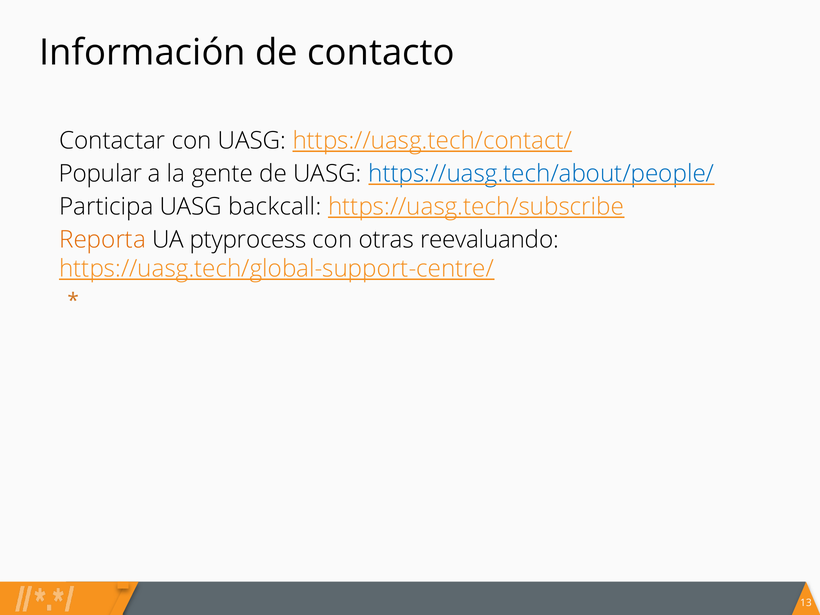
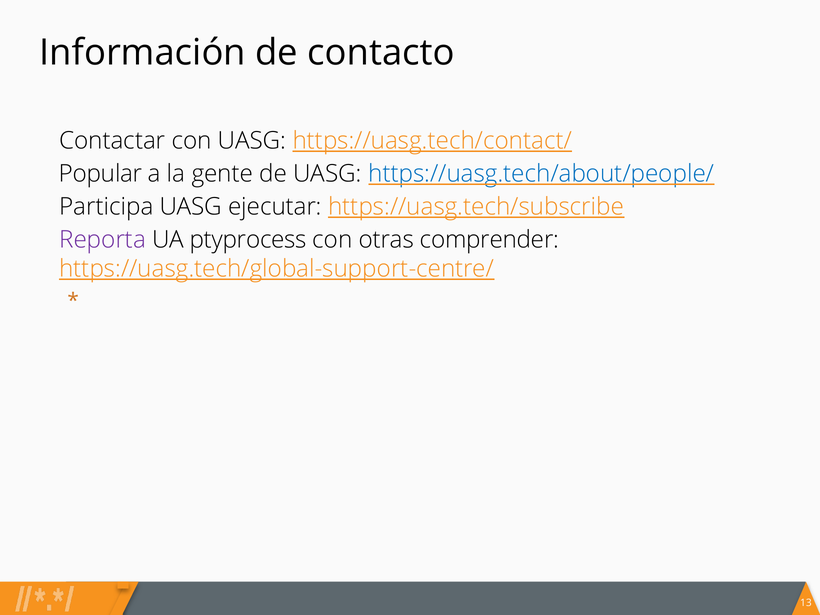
backcall: backcall -> ejecutar
Reporta colour: orange -> purple
reevaluando: reevaluando -> comprender
